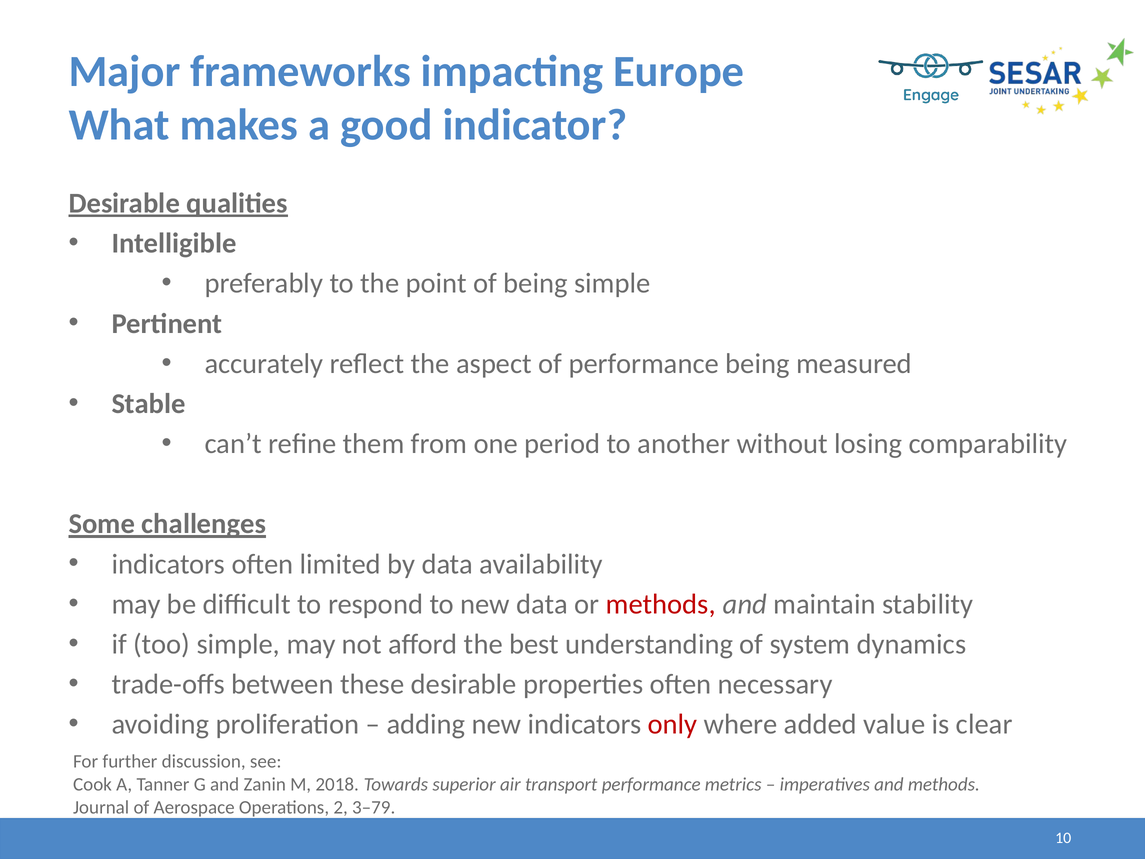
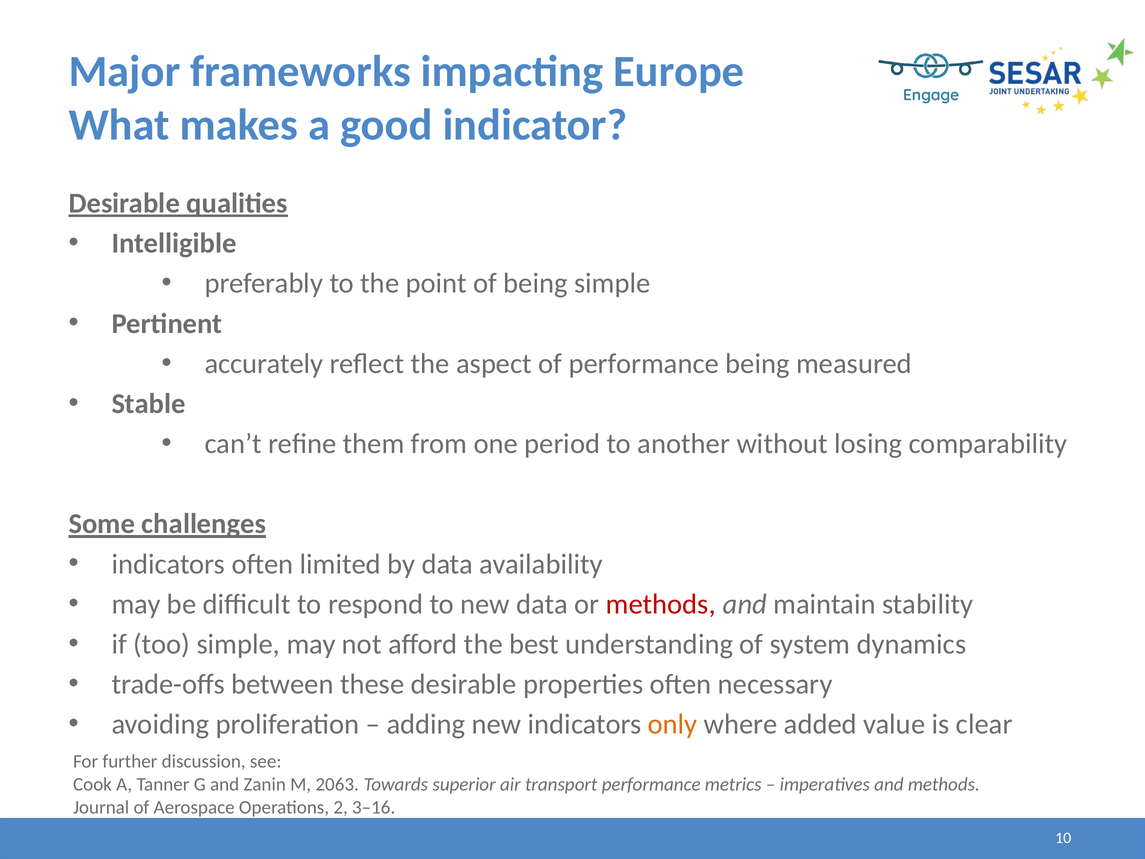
only colour: red -> orange
2018: 2018 -> 2063
3–79: 3–79 -> 3–16
